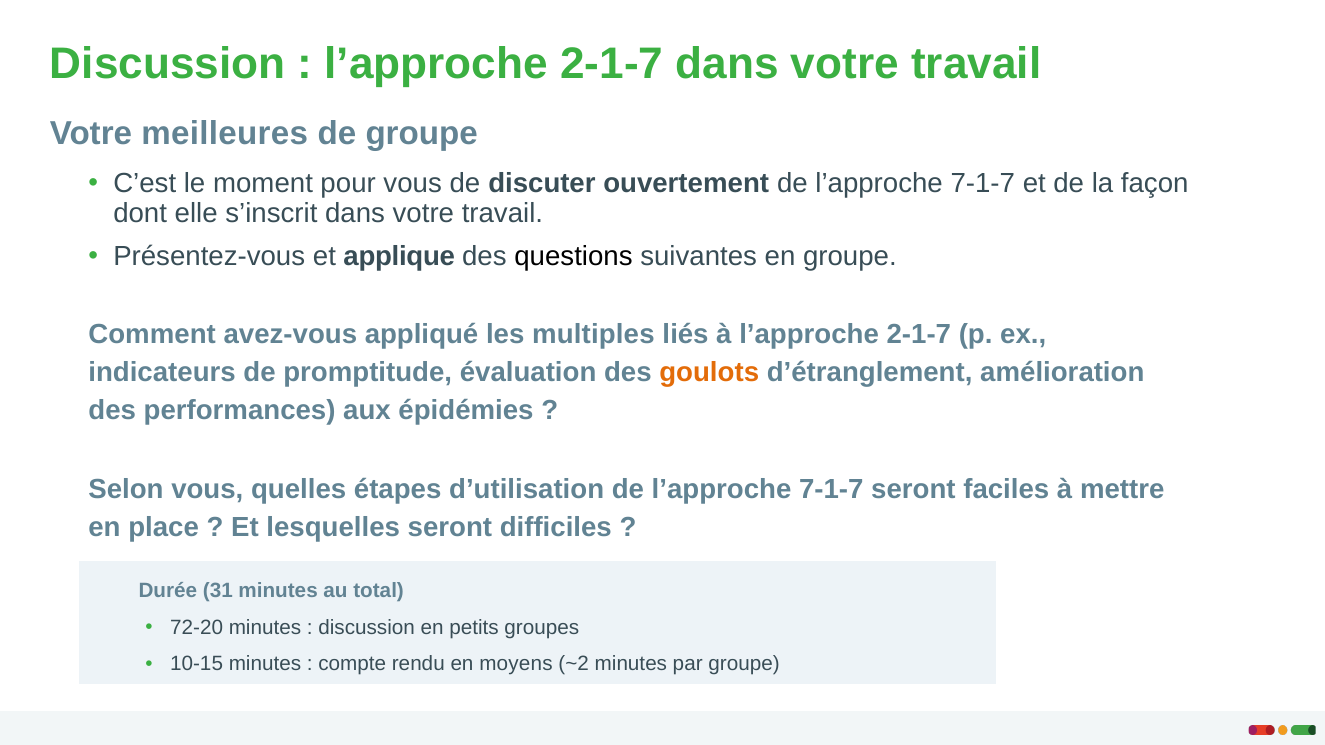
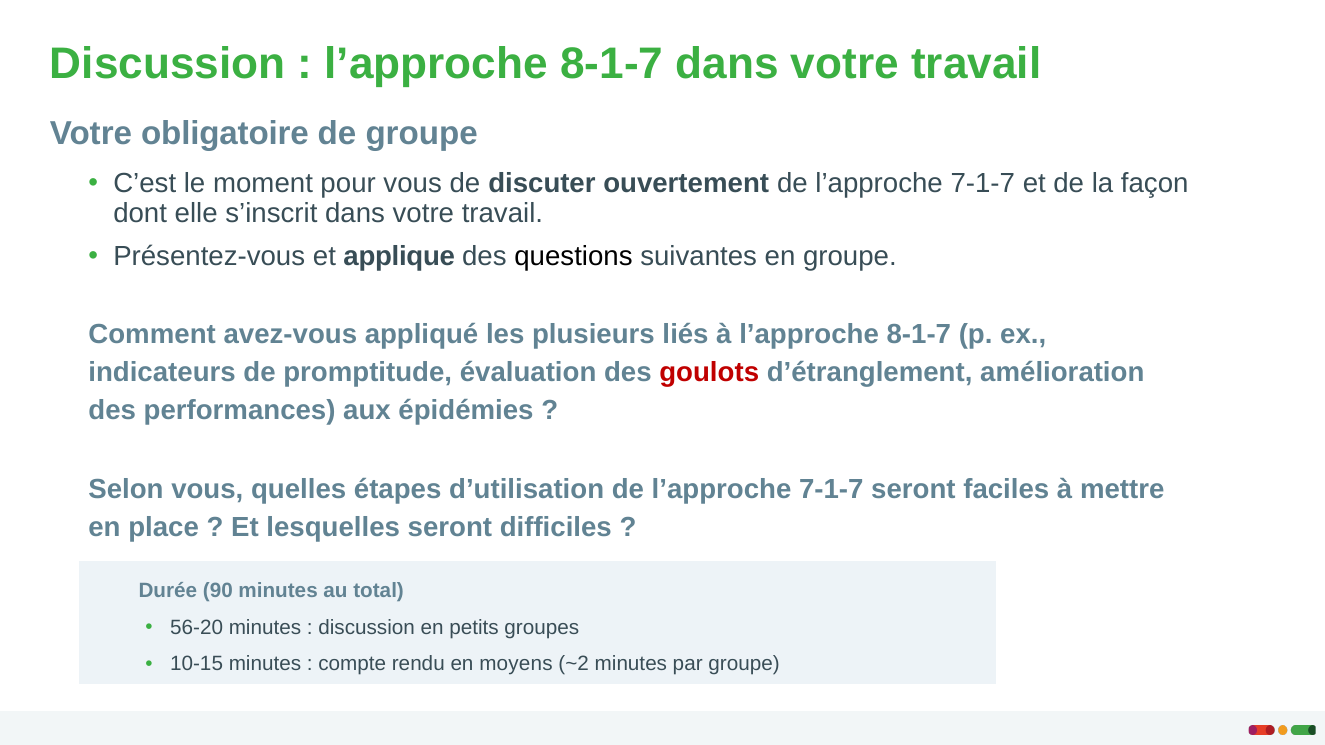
2-1-7 at (612, 64): 2-1-7 -> 8-1-7
meilleures: meilleures -> obligatoire
multiples: multiples -> plusieurs
à l’approche 2-1-7: 2-1-7 -> 8-1-7
goulots colour: orange -> red
31: 31 -> 90
72-20: 72-20 -> 56-20
